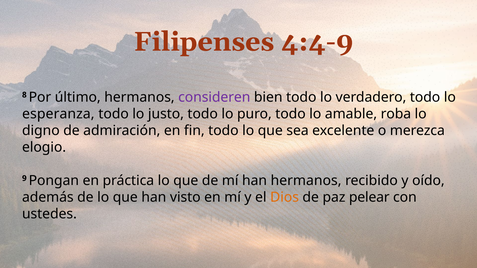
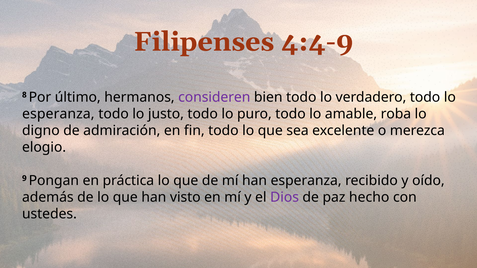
han hermanos: hermanos -> esperanza
Dios colour: orange -> purple
pelear: pelear -> hecho
